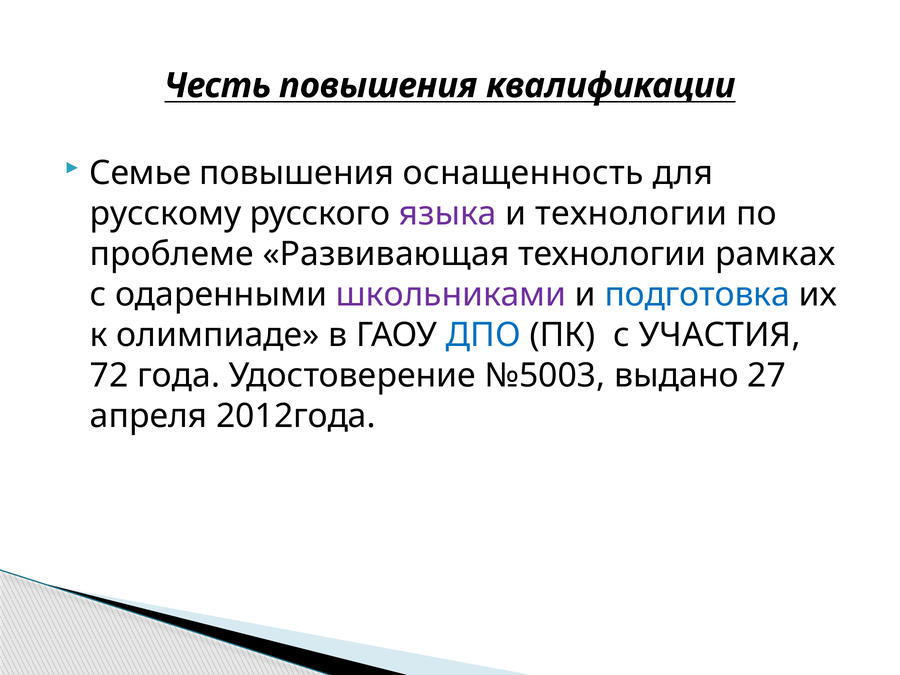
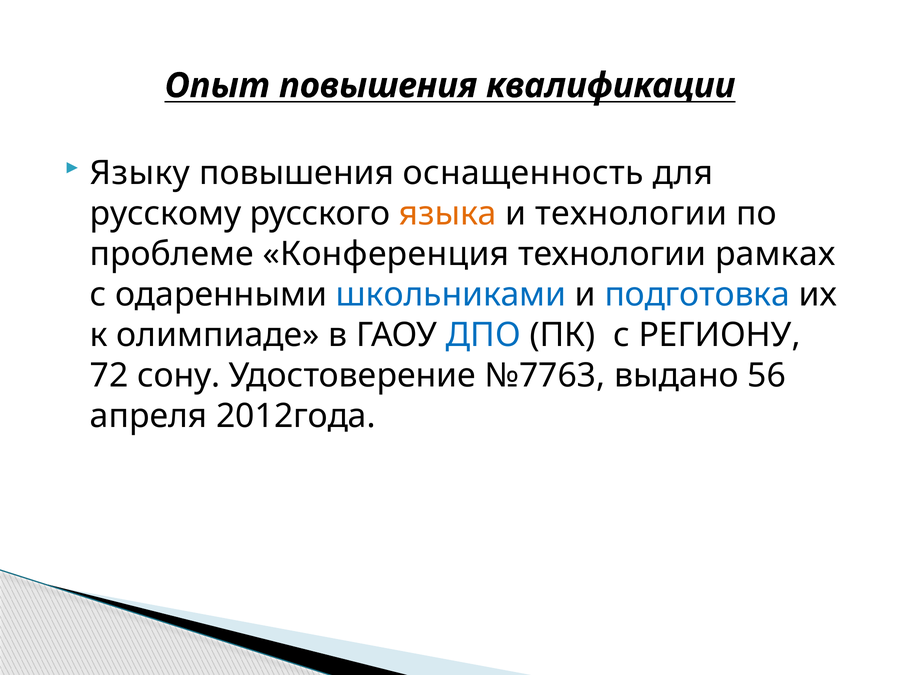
Честь: Честь -> Опыт
Семье: Семье -> Языку
языка colour: purple -> orange
Развивающая: Развивающая -> Конференция
школьниками colour: purple -> blue
УЧАСТИЯ: УЧАСТИЯ -> РЕГИОНУ
года: года -> сону
№5003: №5003 -> №7763
27: 27 -> 56
